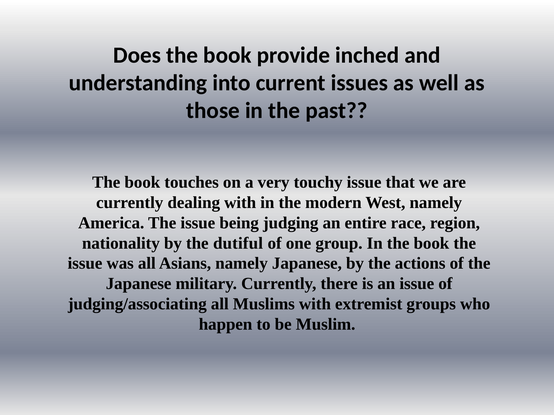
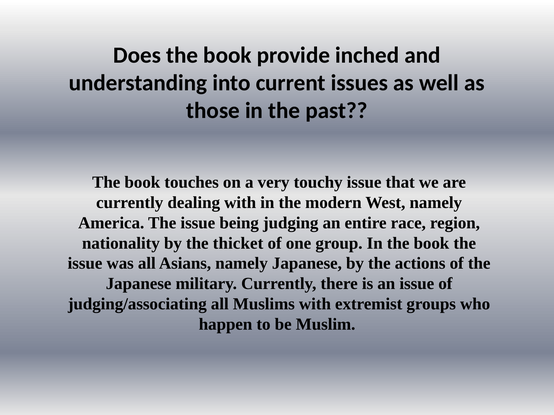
dutiful: dutiful -> thicket
